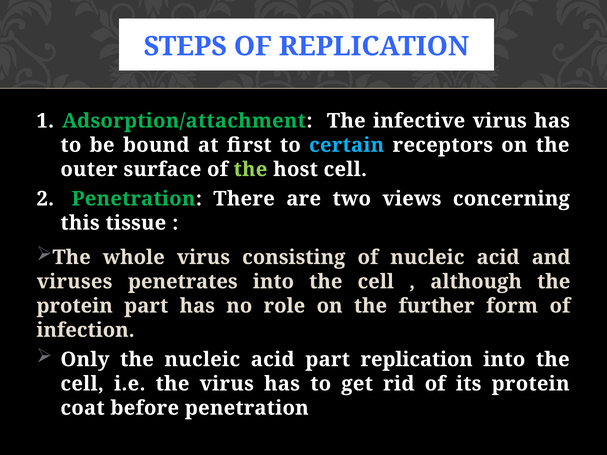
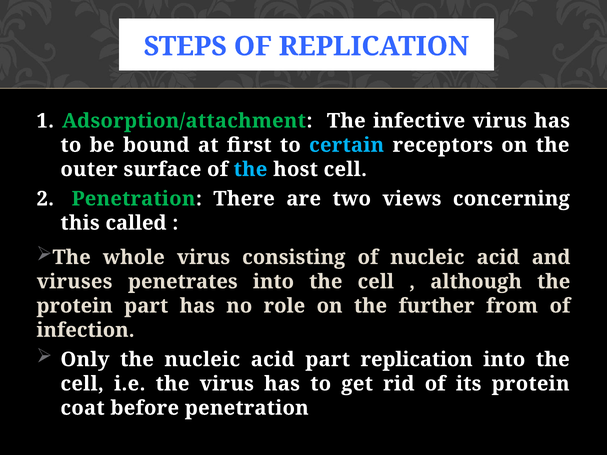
the at (250, 169) colour: light green -> light blue
tissue: tissue -> called
form: form -> from
